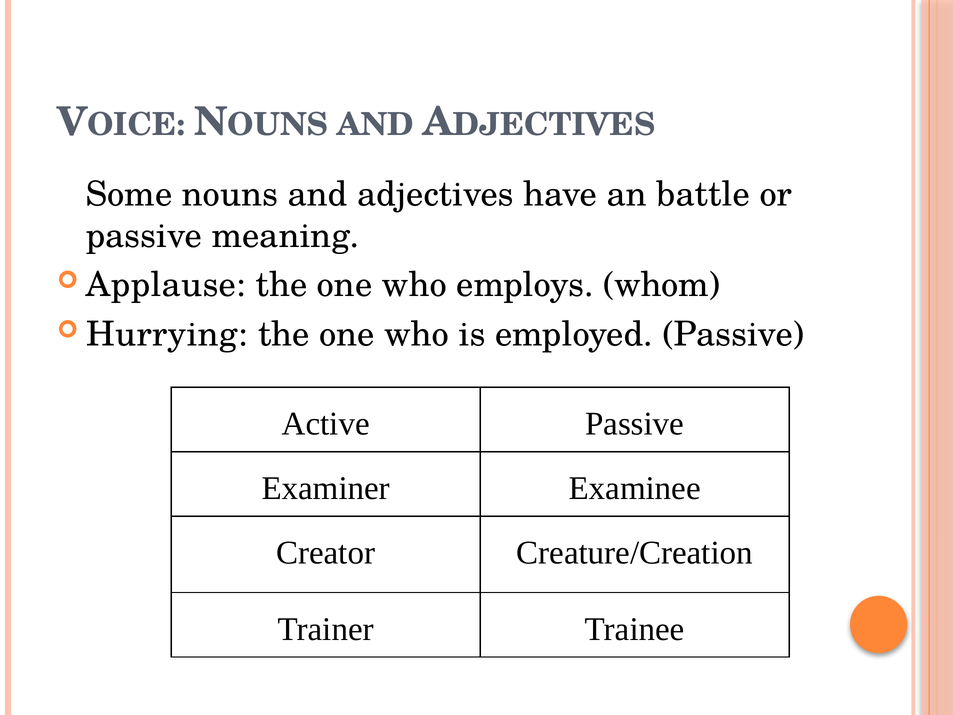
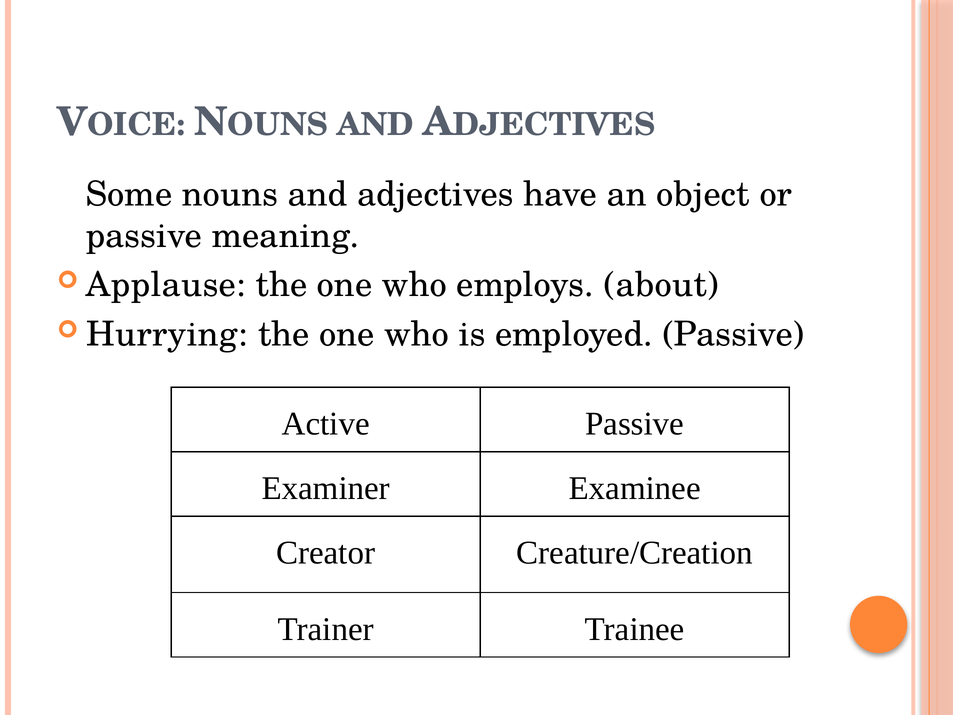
battle: battle -> object
whom: whom -> about
